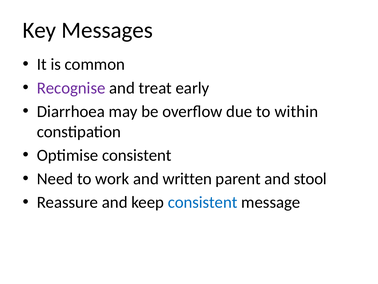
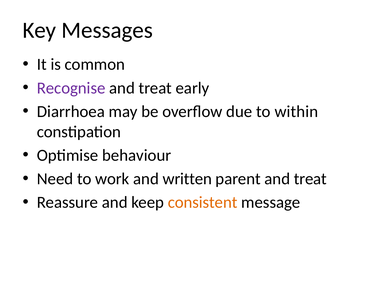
Optimise consistent: consistent -> behaviour
parent and stool: stool -> treat
consistent at (203, 202) colour: blue -> orange
